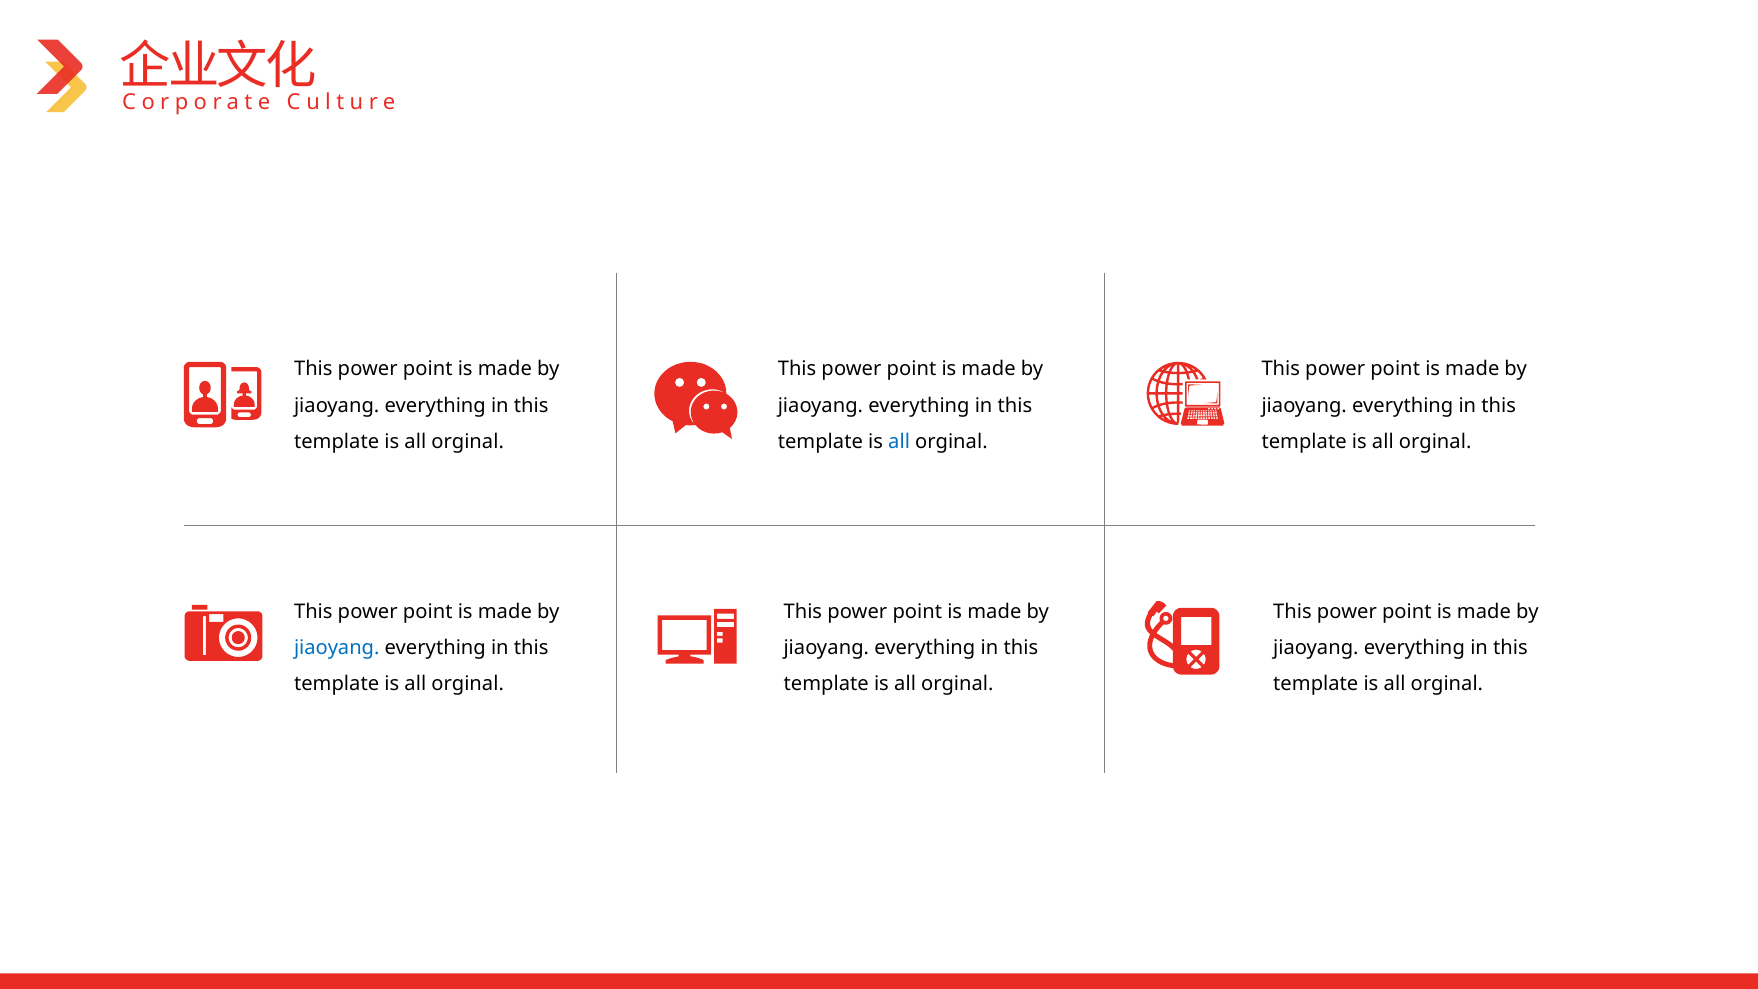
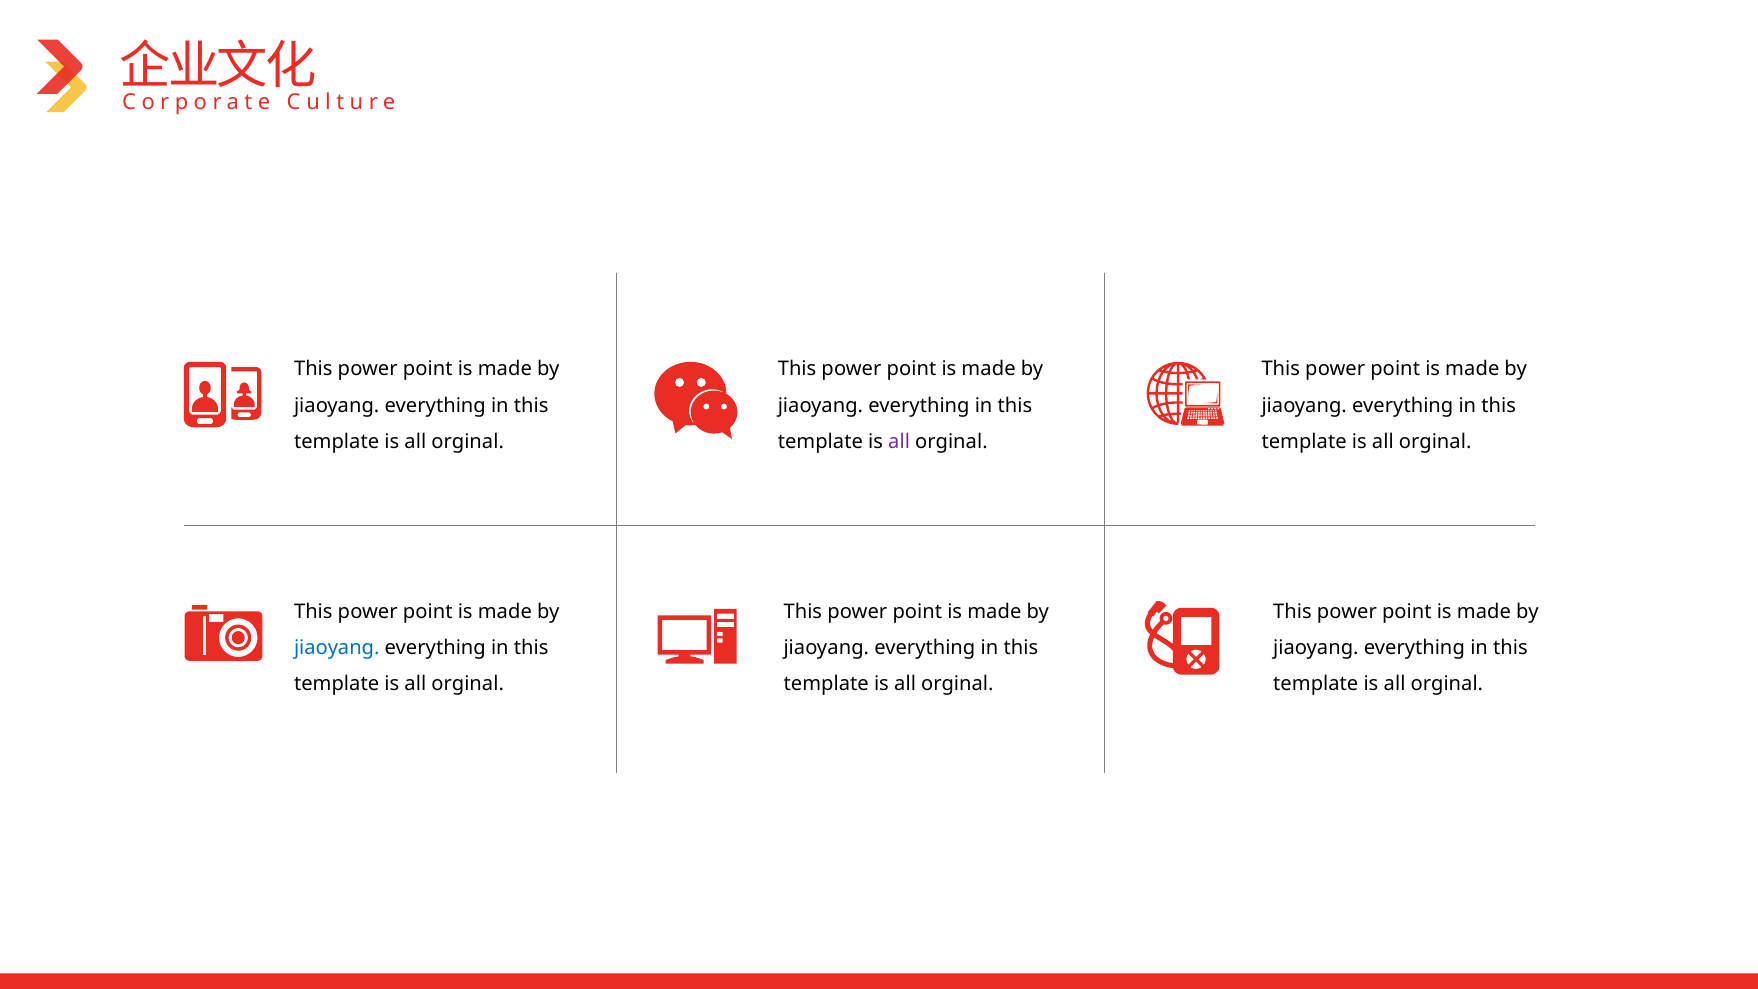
all at (899, 442) colour: blue -> purple
